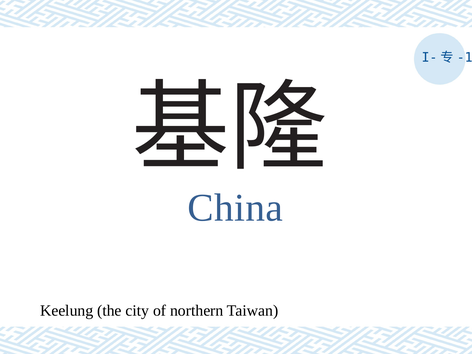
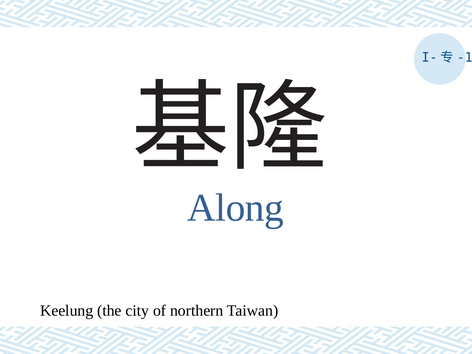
China: China -> Along
